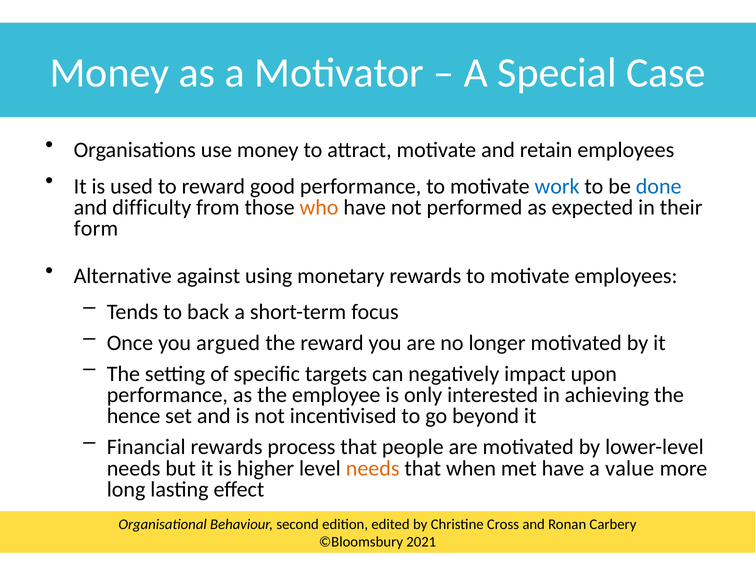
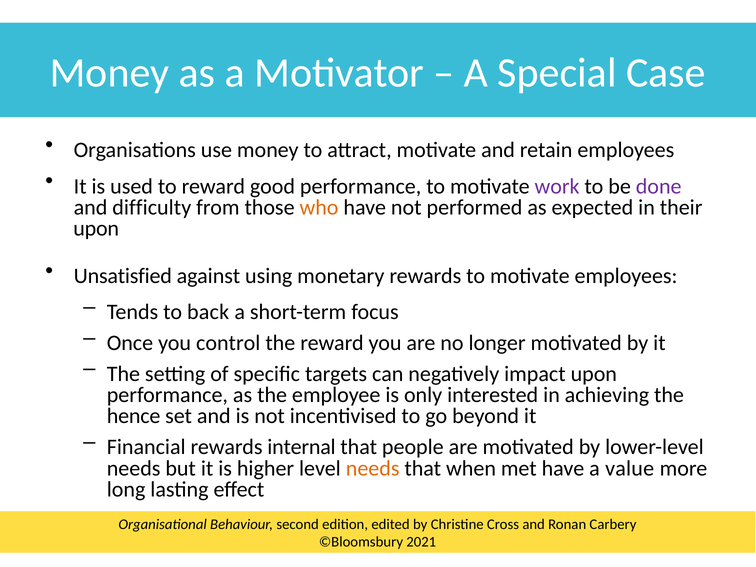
work colour: blue -> purple
done colour: blue -> purple
form at (96, 229): form -> upon
Alternative: Alternative -> Unsatisfied
argued: argued -> control
process: process -> internal
